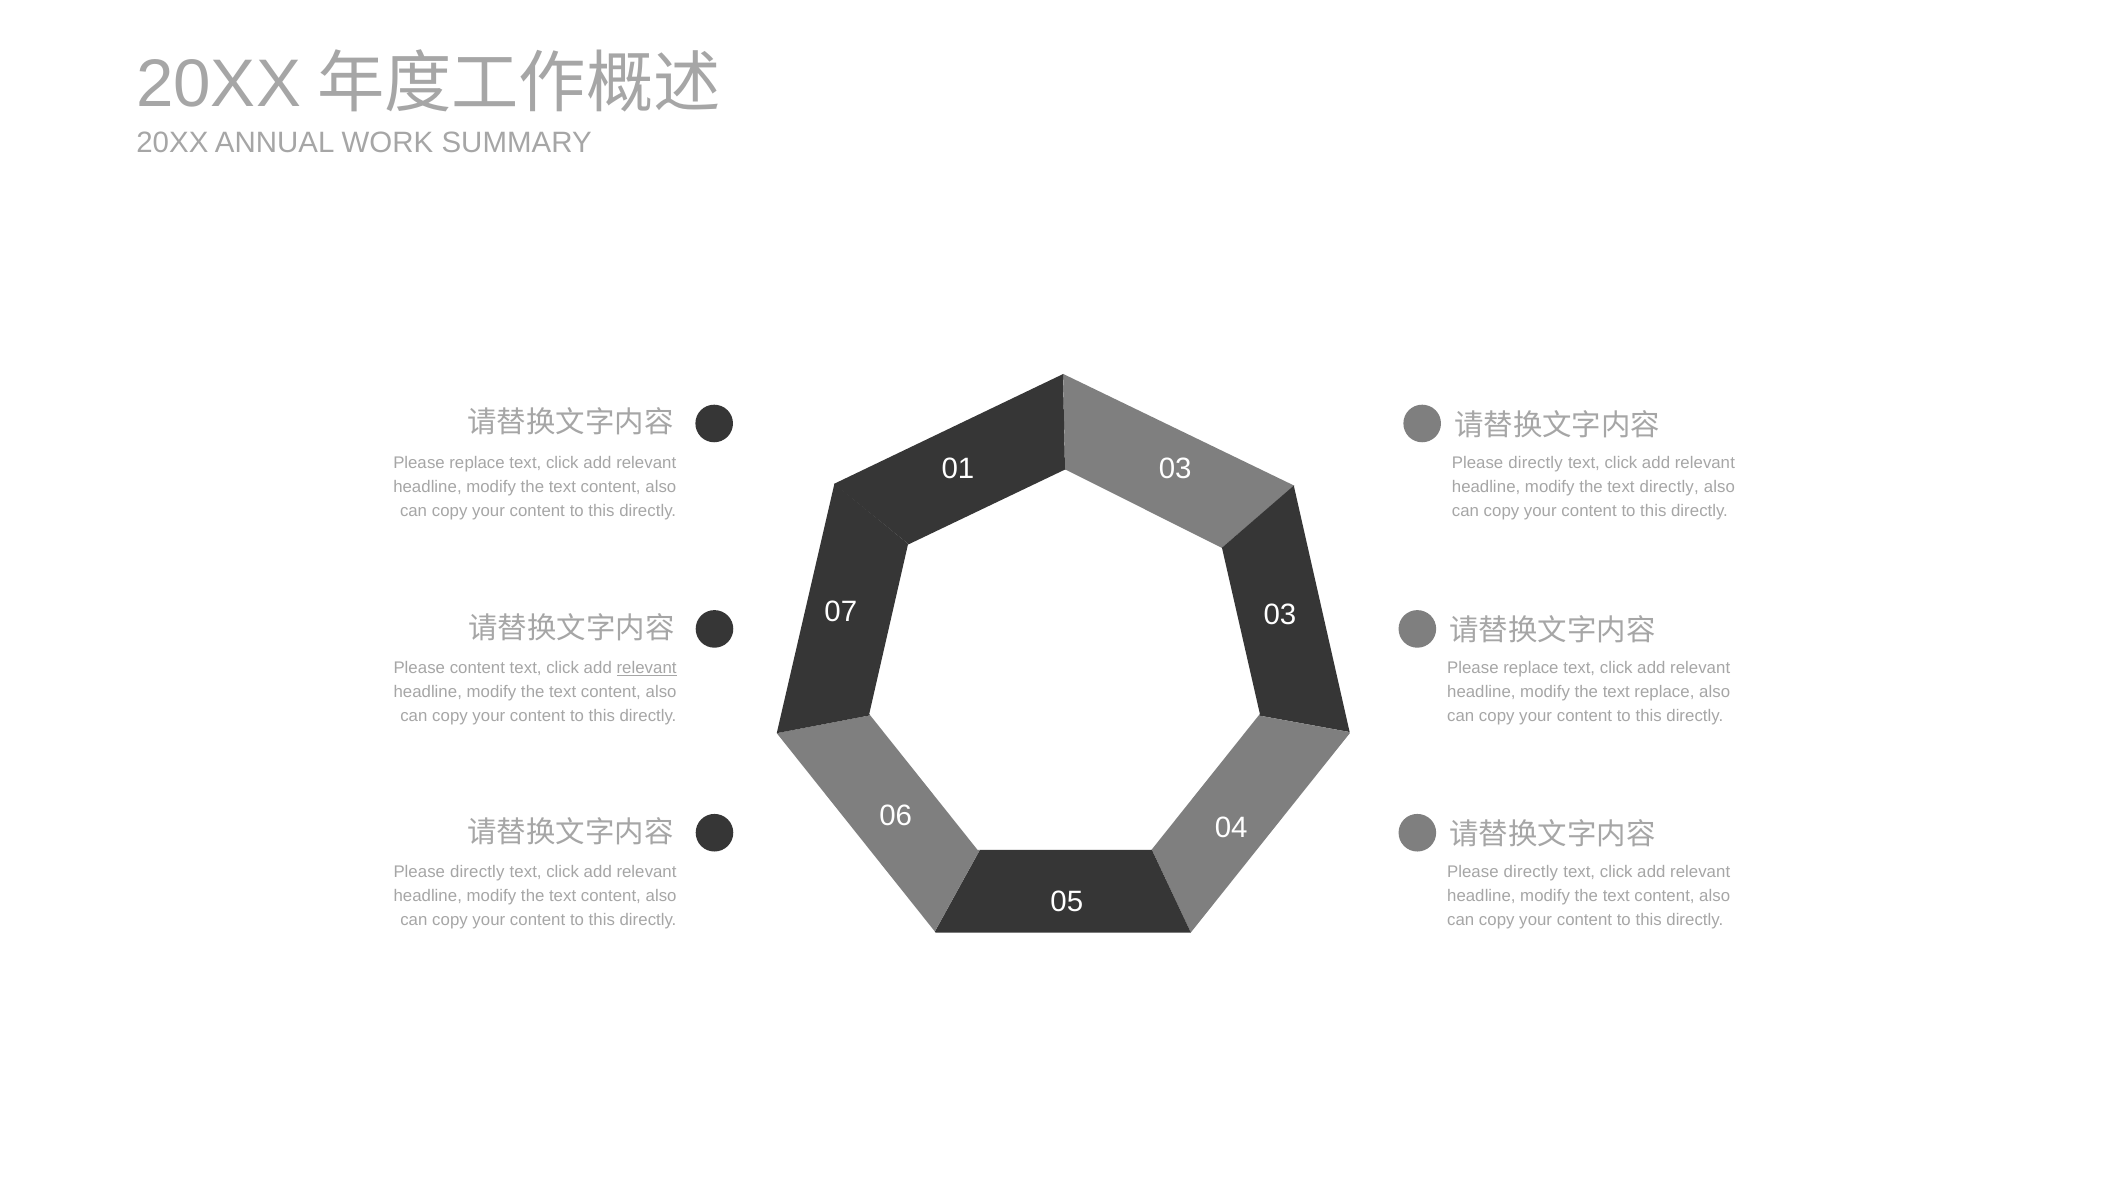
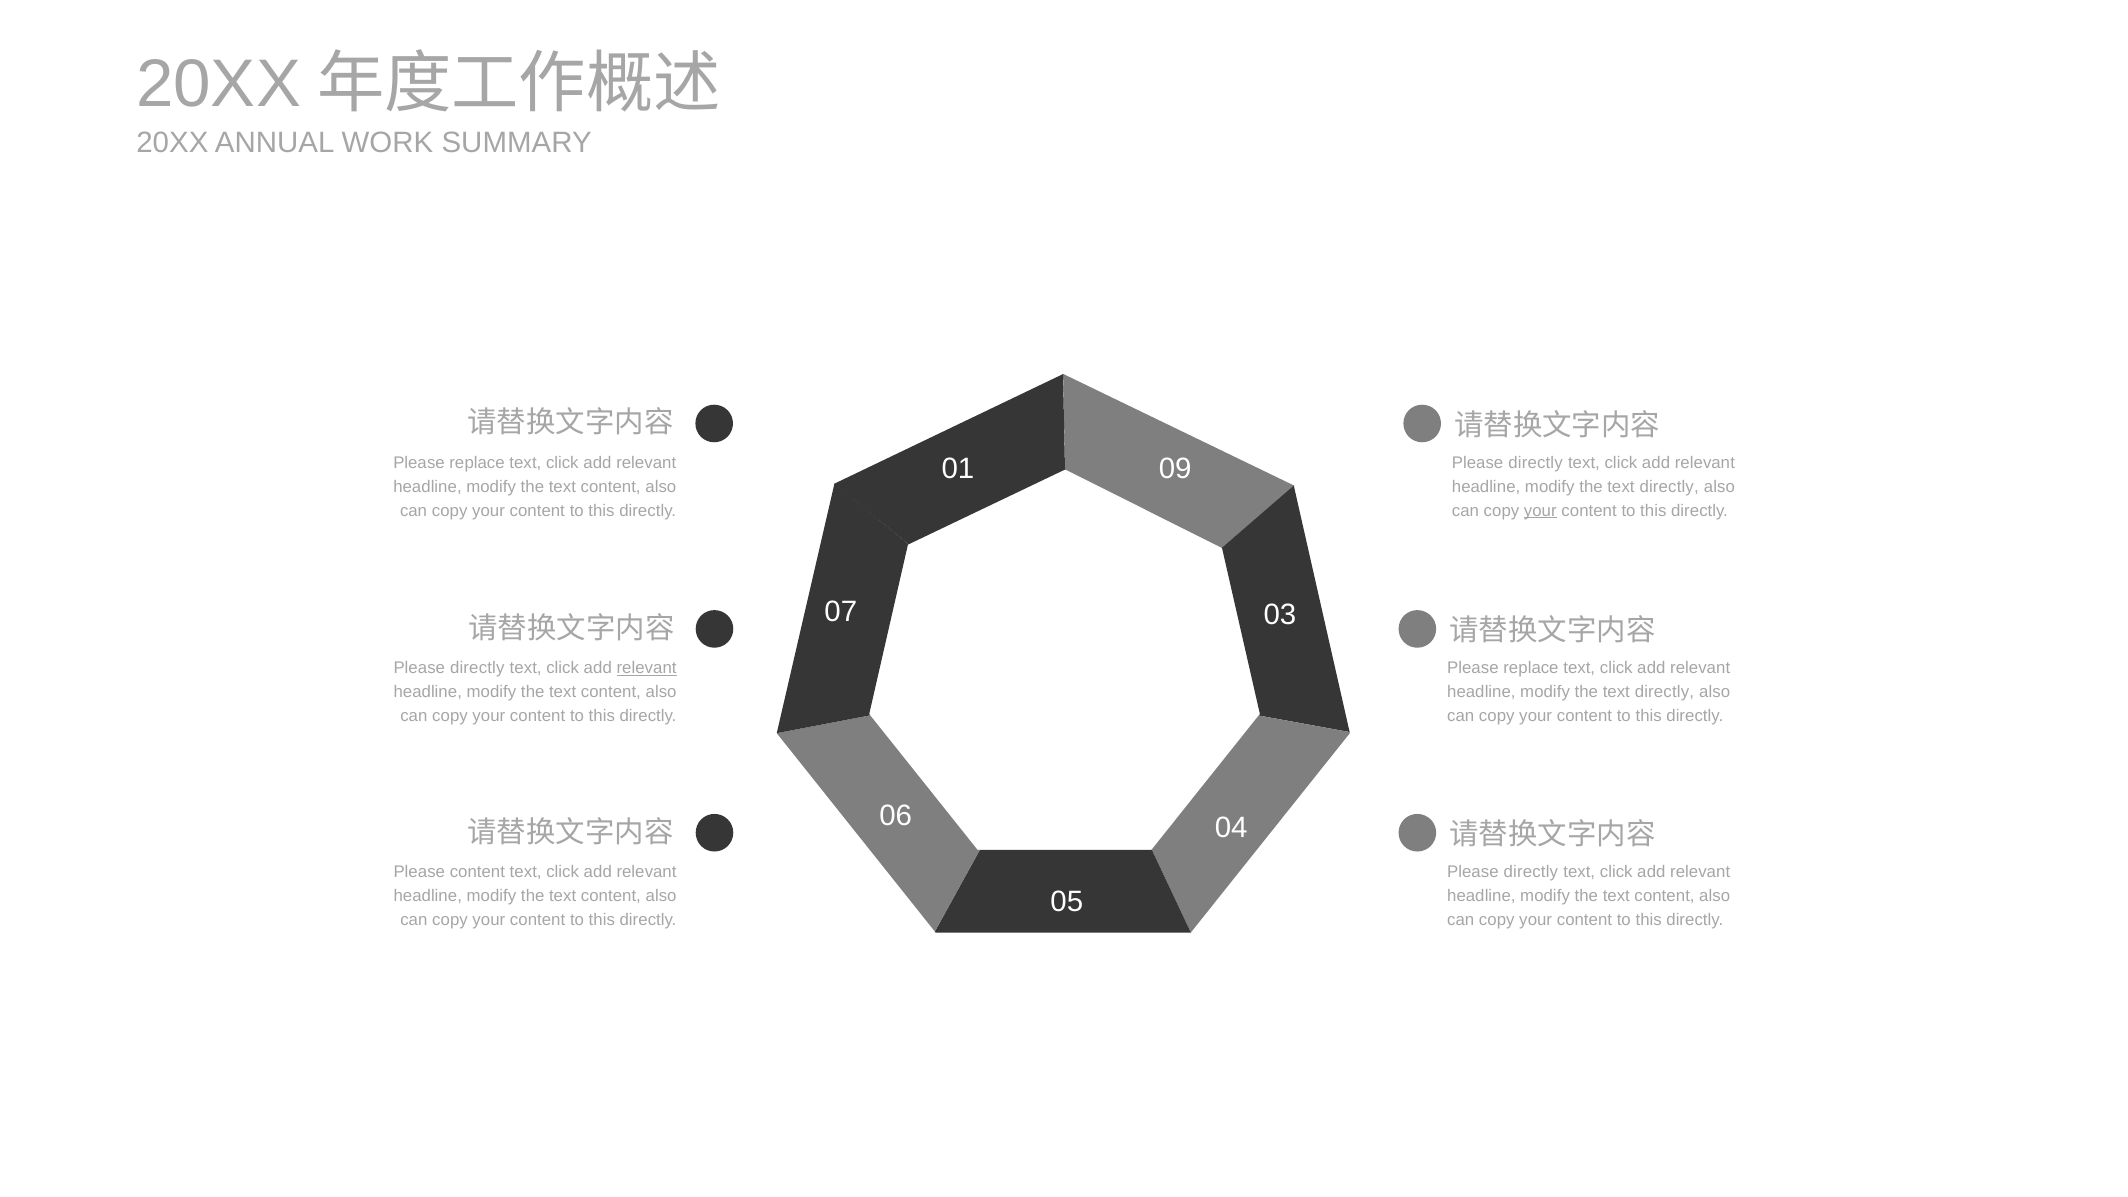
01 03: 03 -> 09
your at (1540, 511) underline: none -> present
content at (477, 668): content -> directly
replace at (1664, 692): replace -> directly
directly at (477, 872): directly -> content
